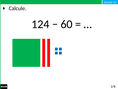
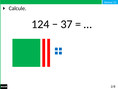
60: 60 -> 37
